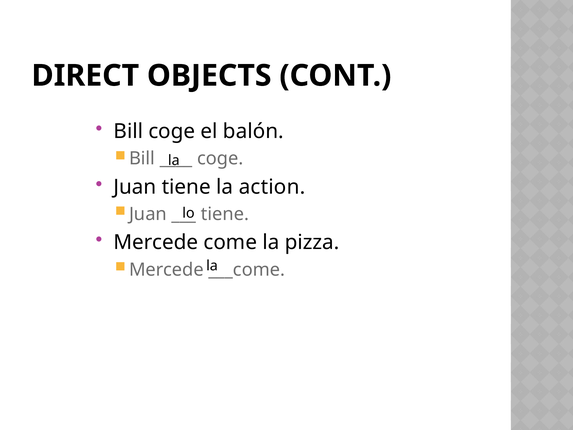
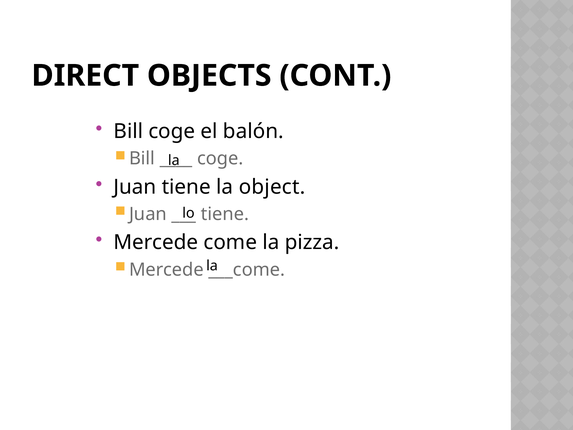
action: action -> object
